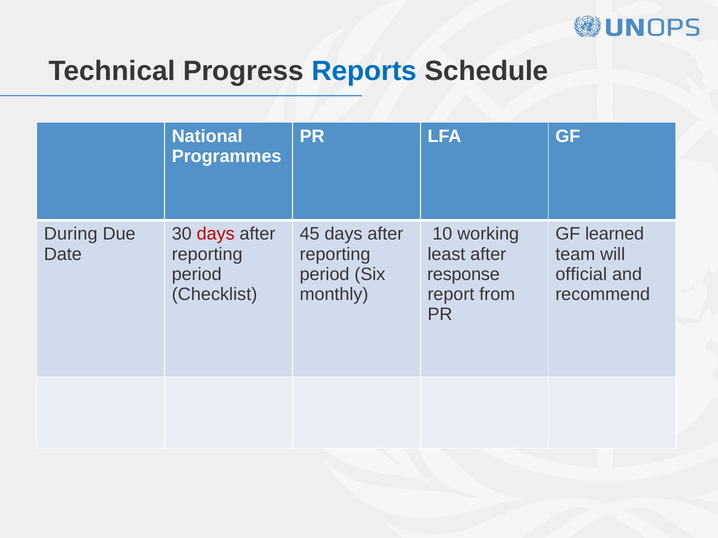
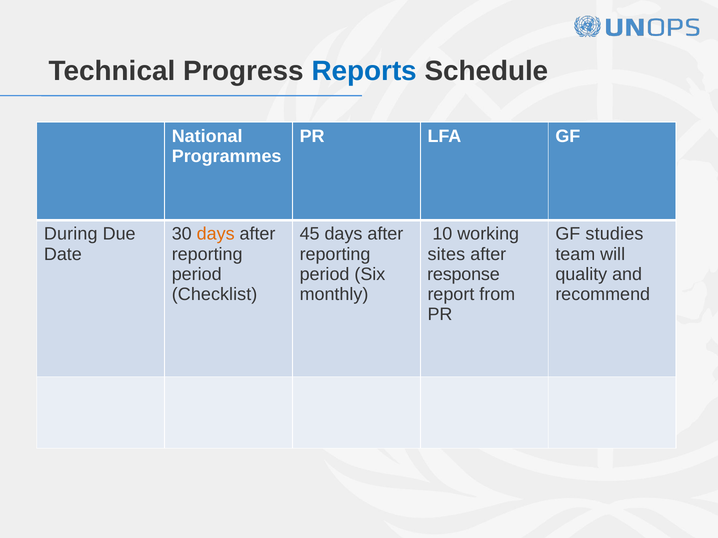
days at (216, 234) colour: red -> orange
learned: learned -> studies
least: least -> sites
official: official -> quality
